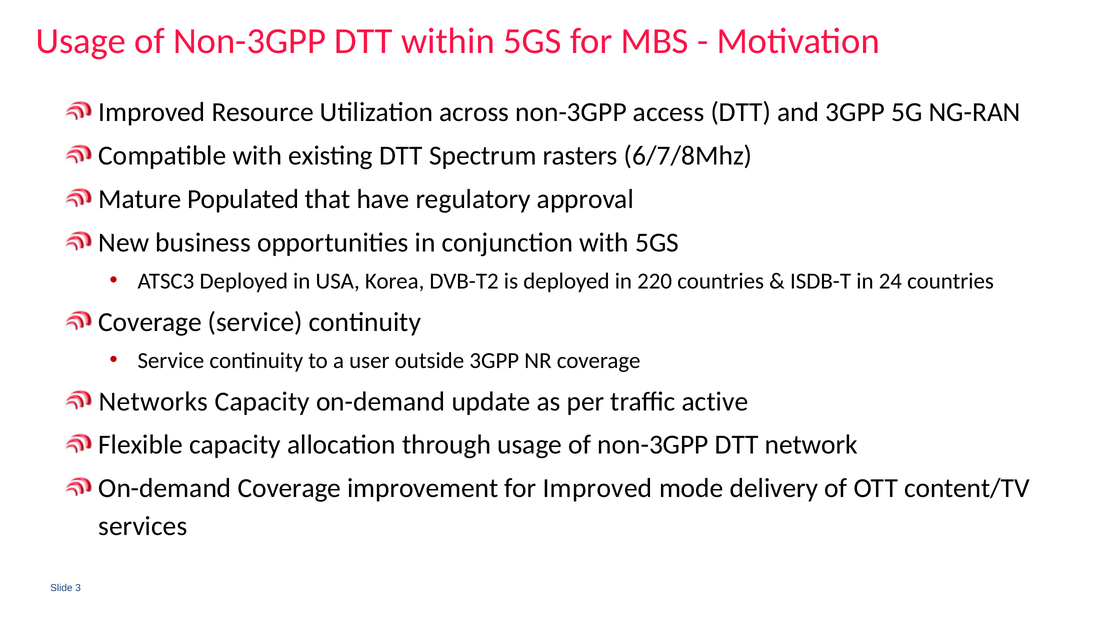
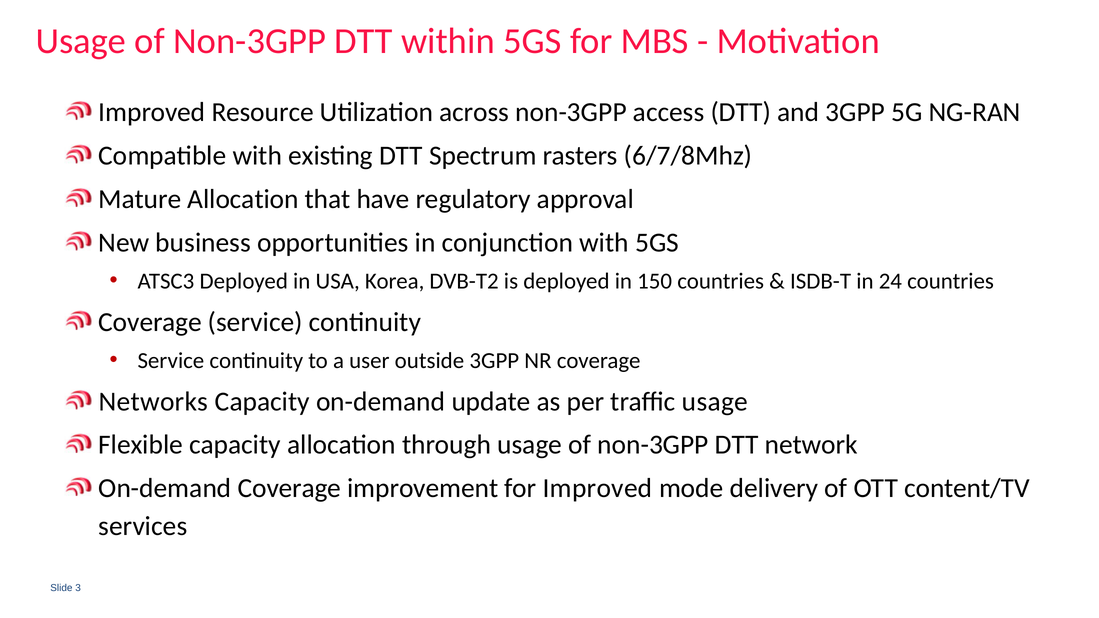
Mature Populated: Populated -> Allocation
220: 220 -> 150
traffic active: active -> usage
